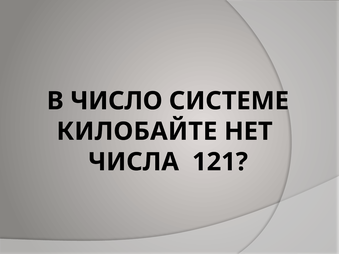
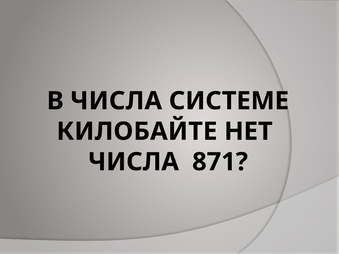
В ЧИСЛО: ЧИСЛО -> ЧИСЛА
121: 121 -> 871
